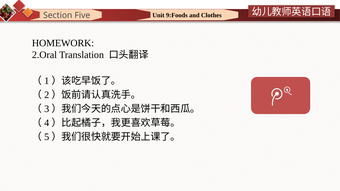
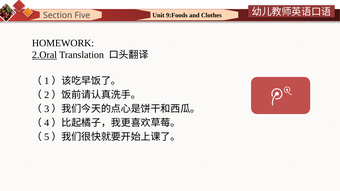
2.Oral underline: none -> present
